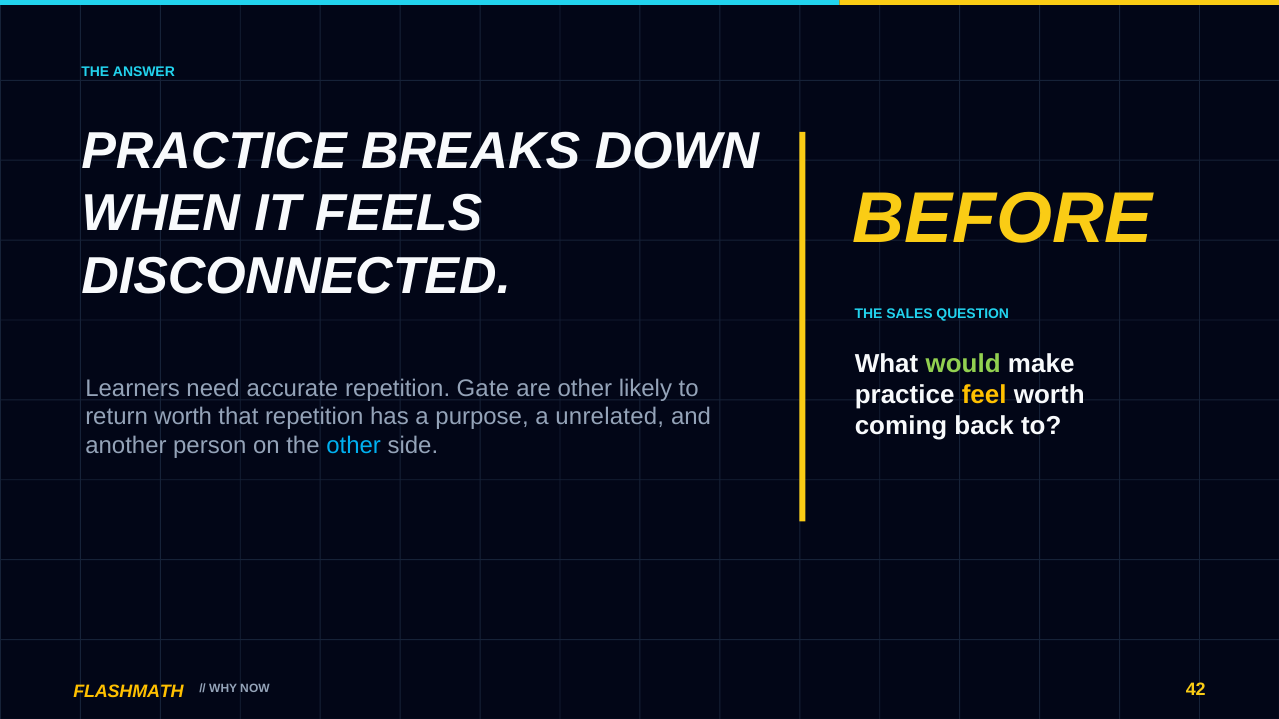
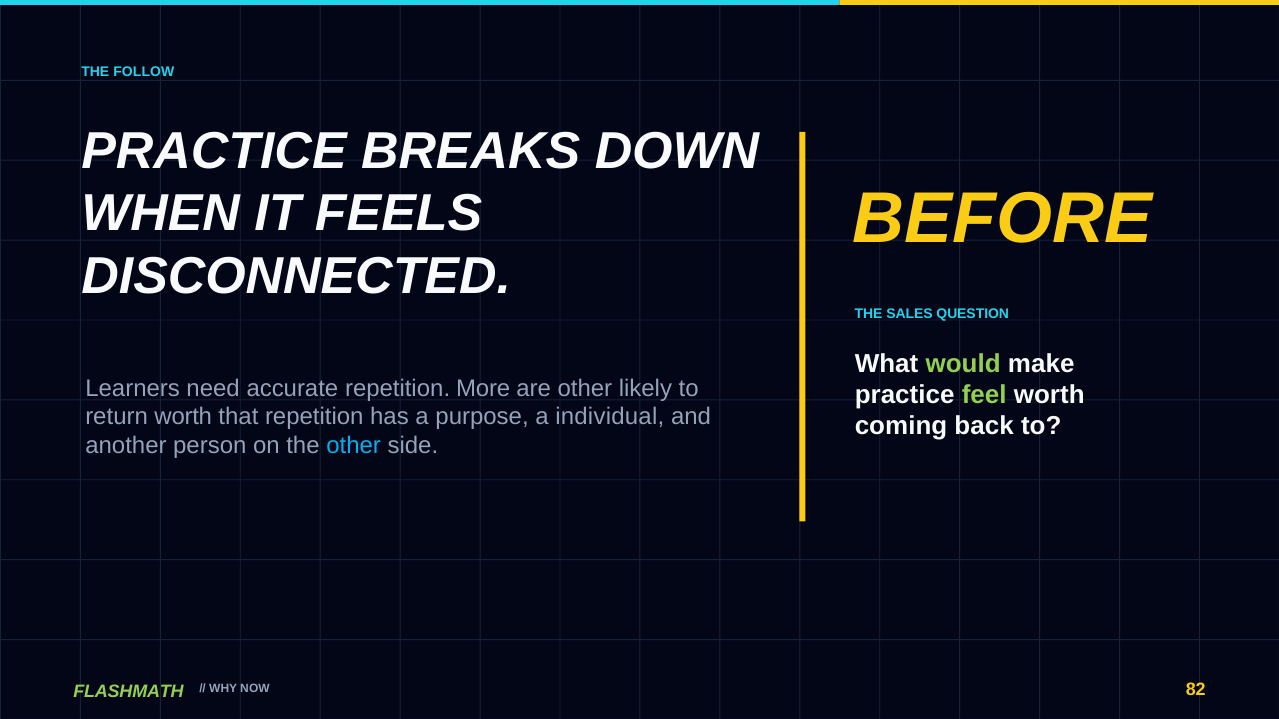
ANSWER: ANSWER -> FOLLOW
Gate: Gate -> More
feel colour: yellow -> light green
unrelated: unrelated -> individual
FLASHMATH colour: yellow -> light green
42: 42 -> 82
